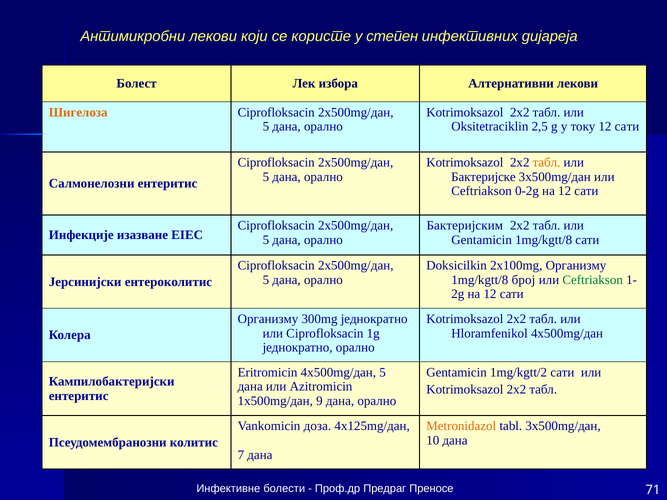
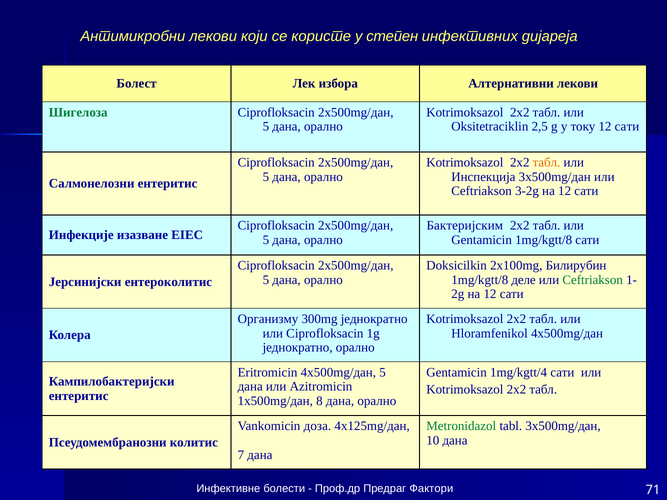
Шигелоза colour: orange -> green
Бактеријске: Бактеријске -> Инспекција
0-2g: 0-2g -> 3-2g
2x100mg Организму: Организму -> Билирубин
број: број -> деле
1mg/kgtt/2: 1mg/kgtt/2 -> 1mg/kgtt/4
9: 9 -> 8
Metronidazol colour: orange -> green
Преносе: Преносе -> Фактори
